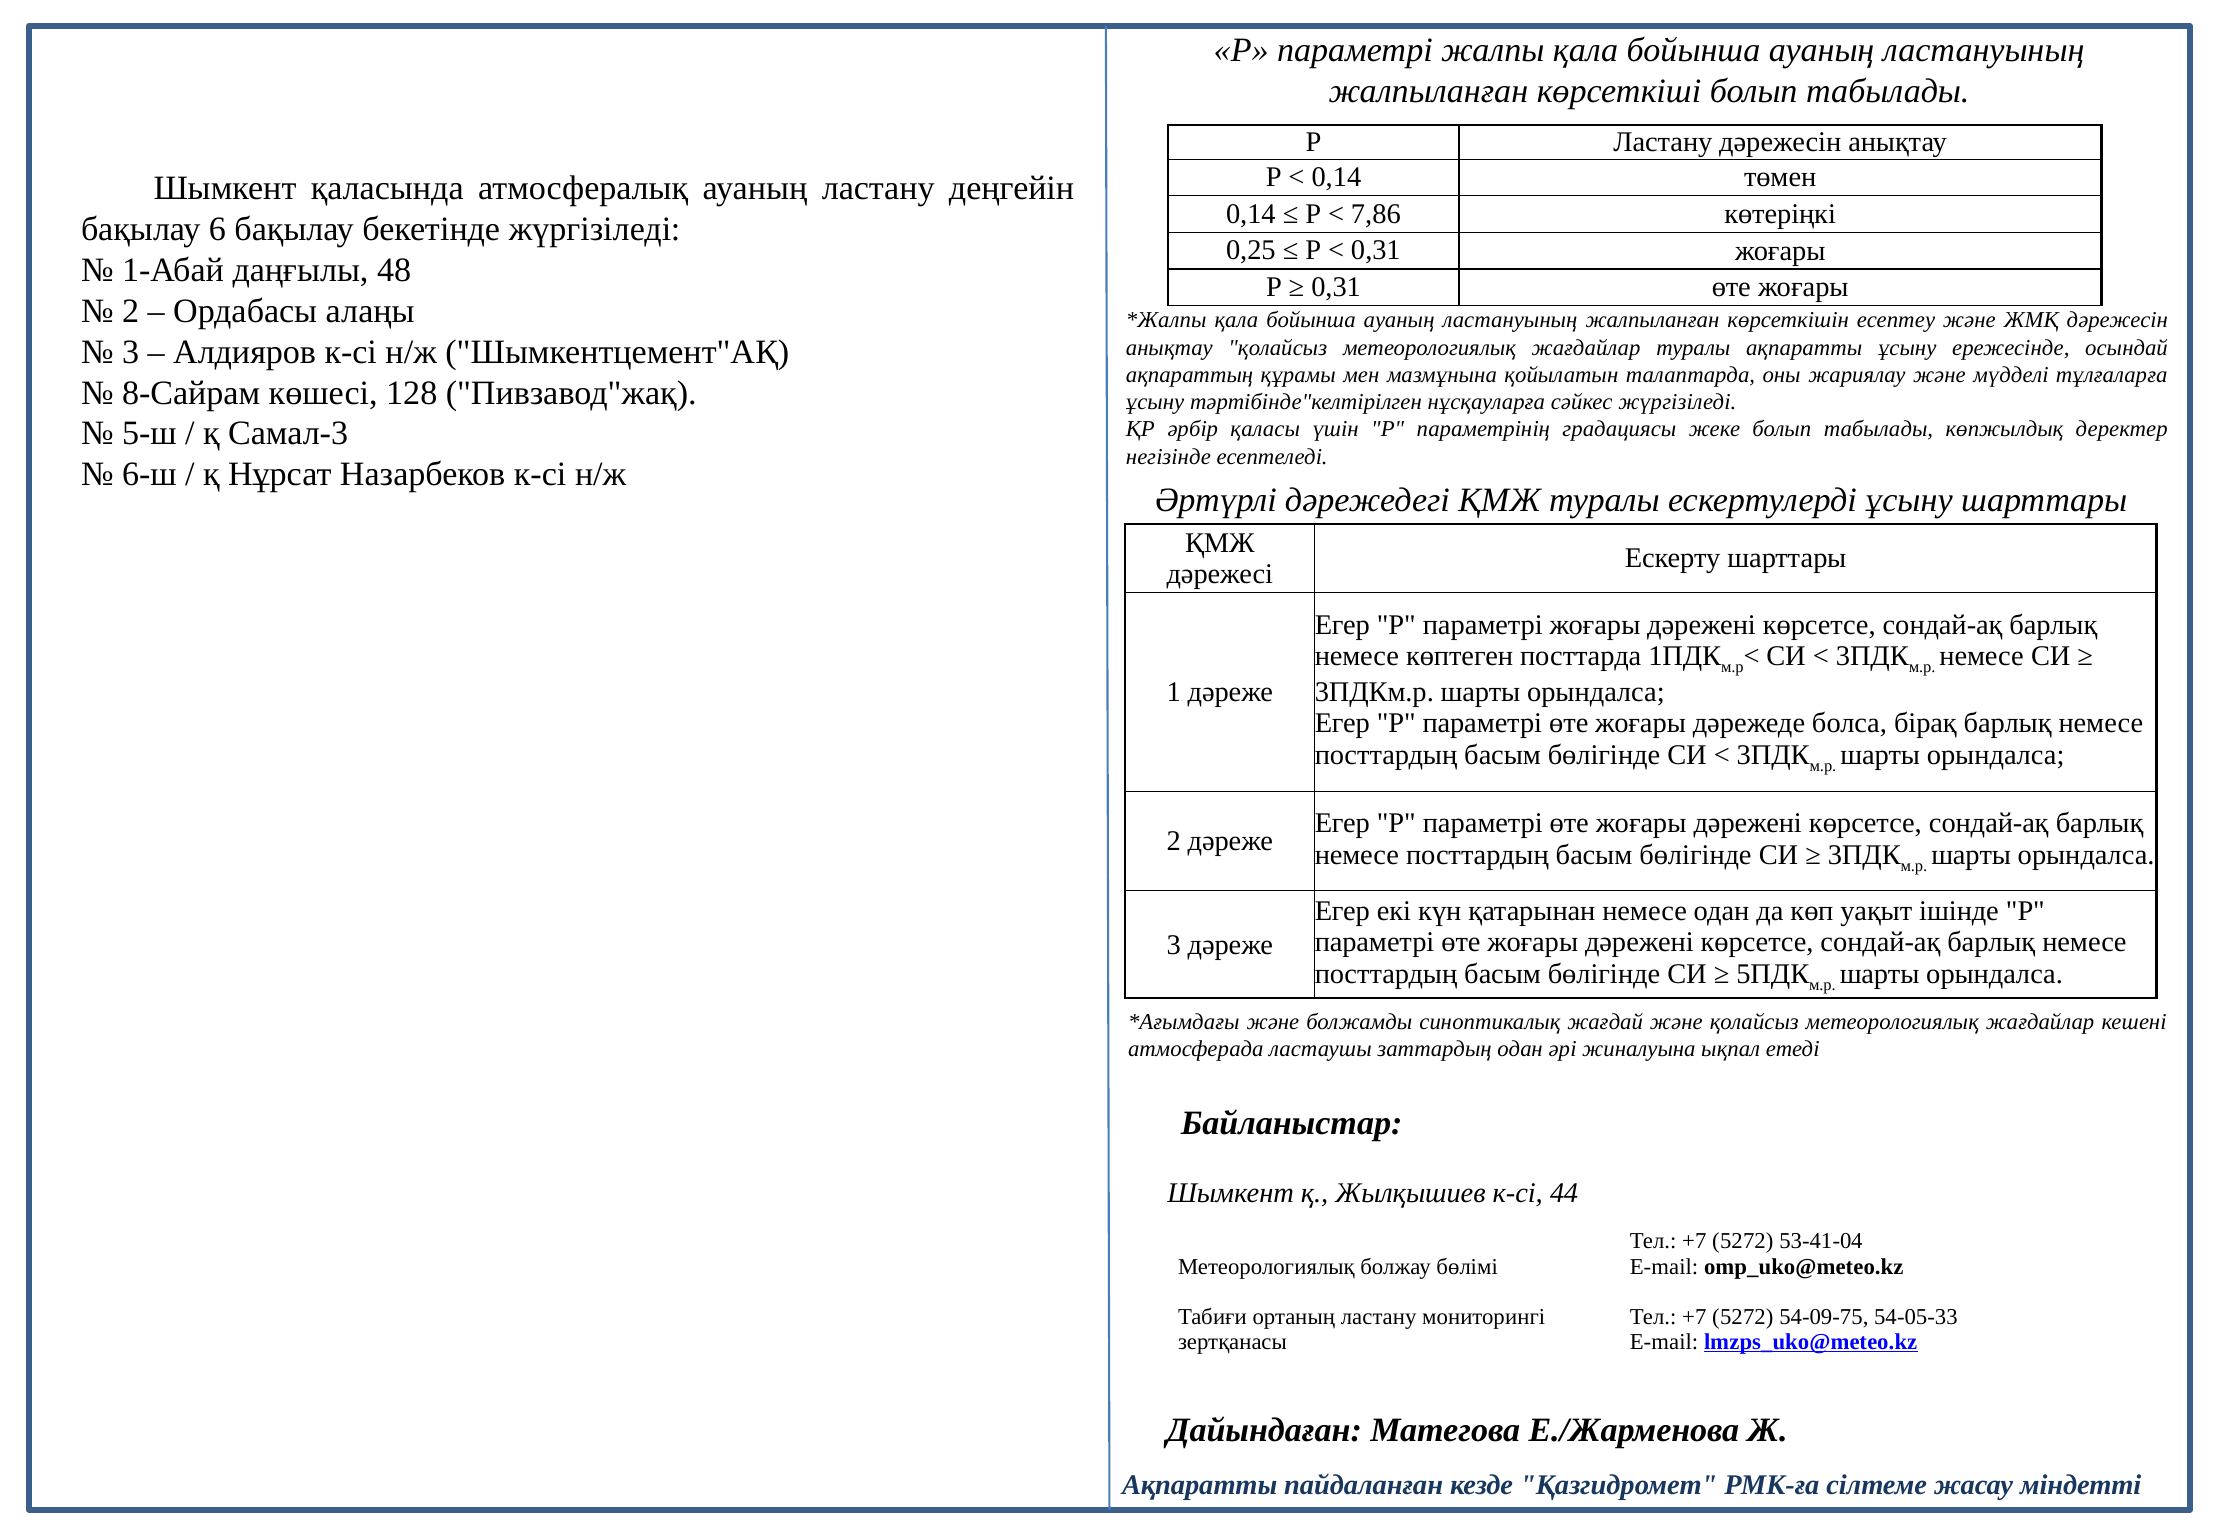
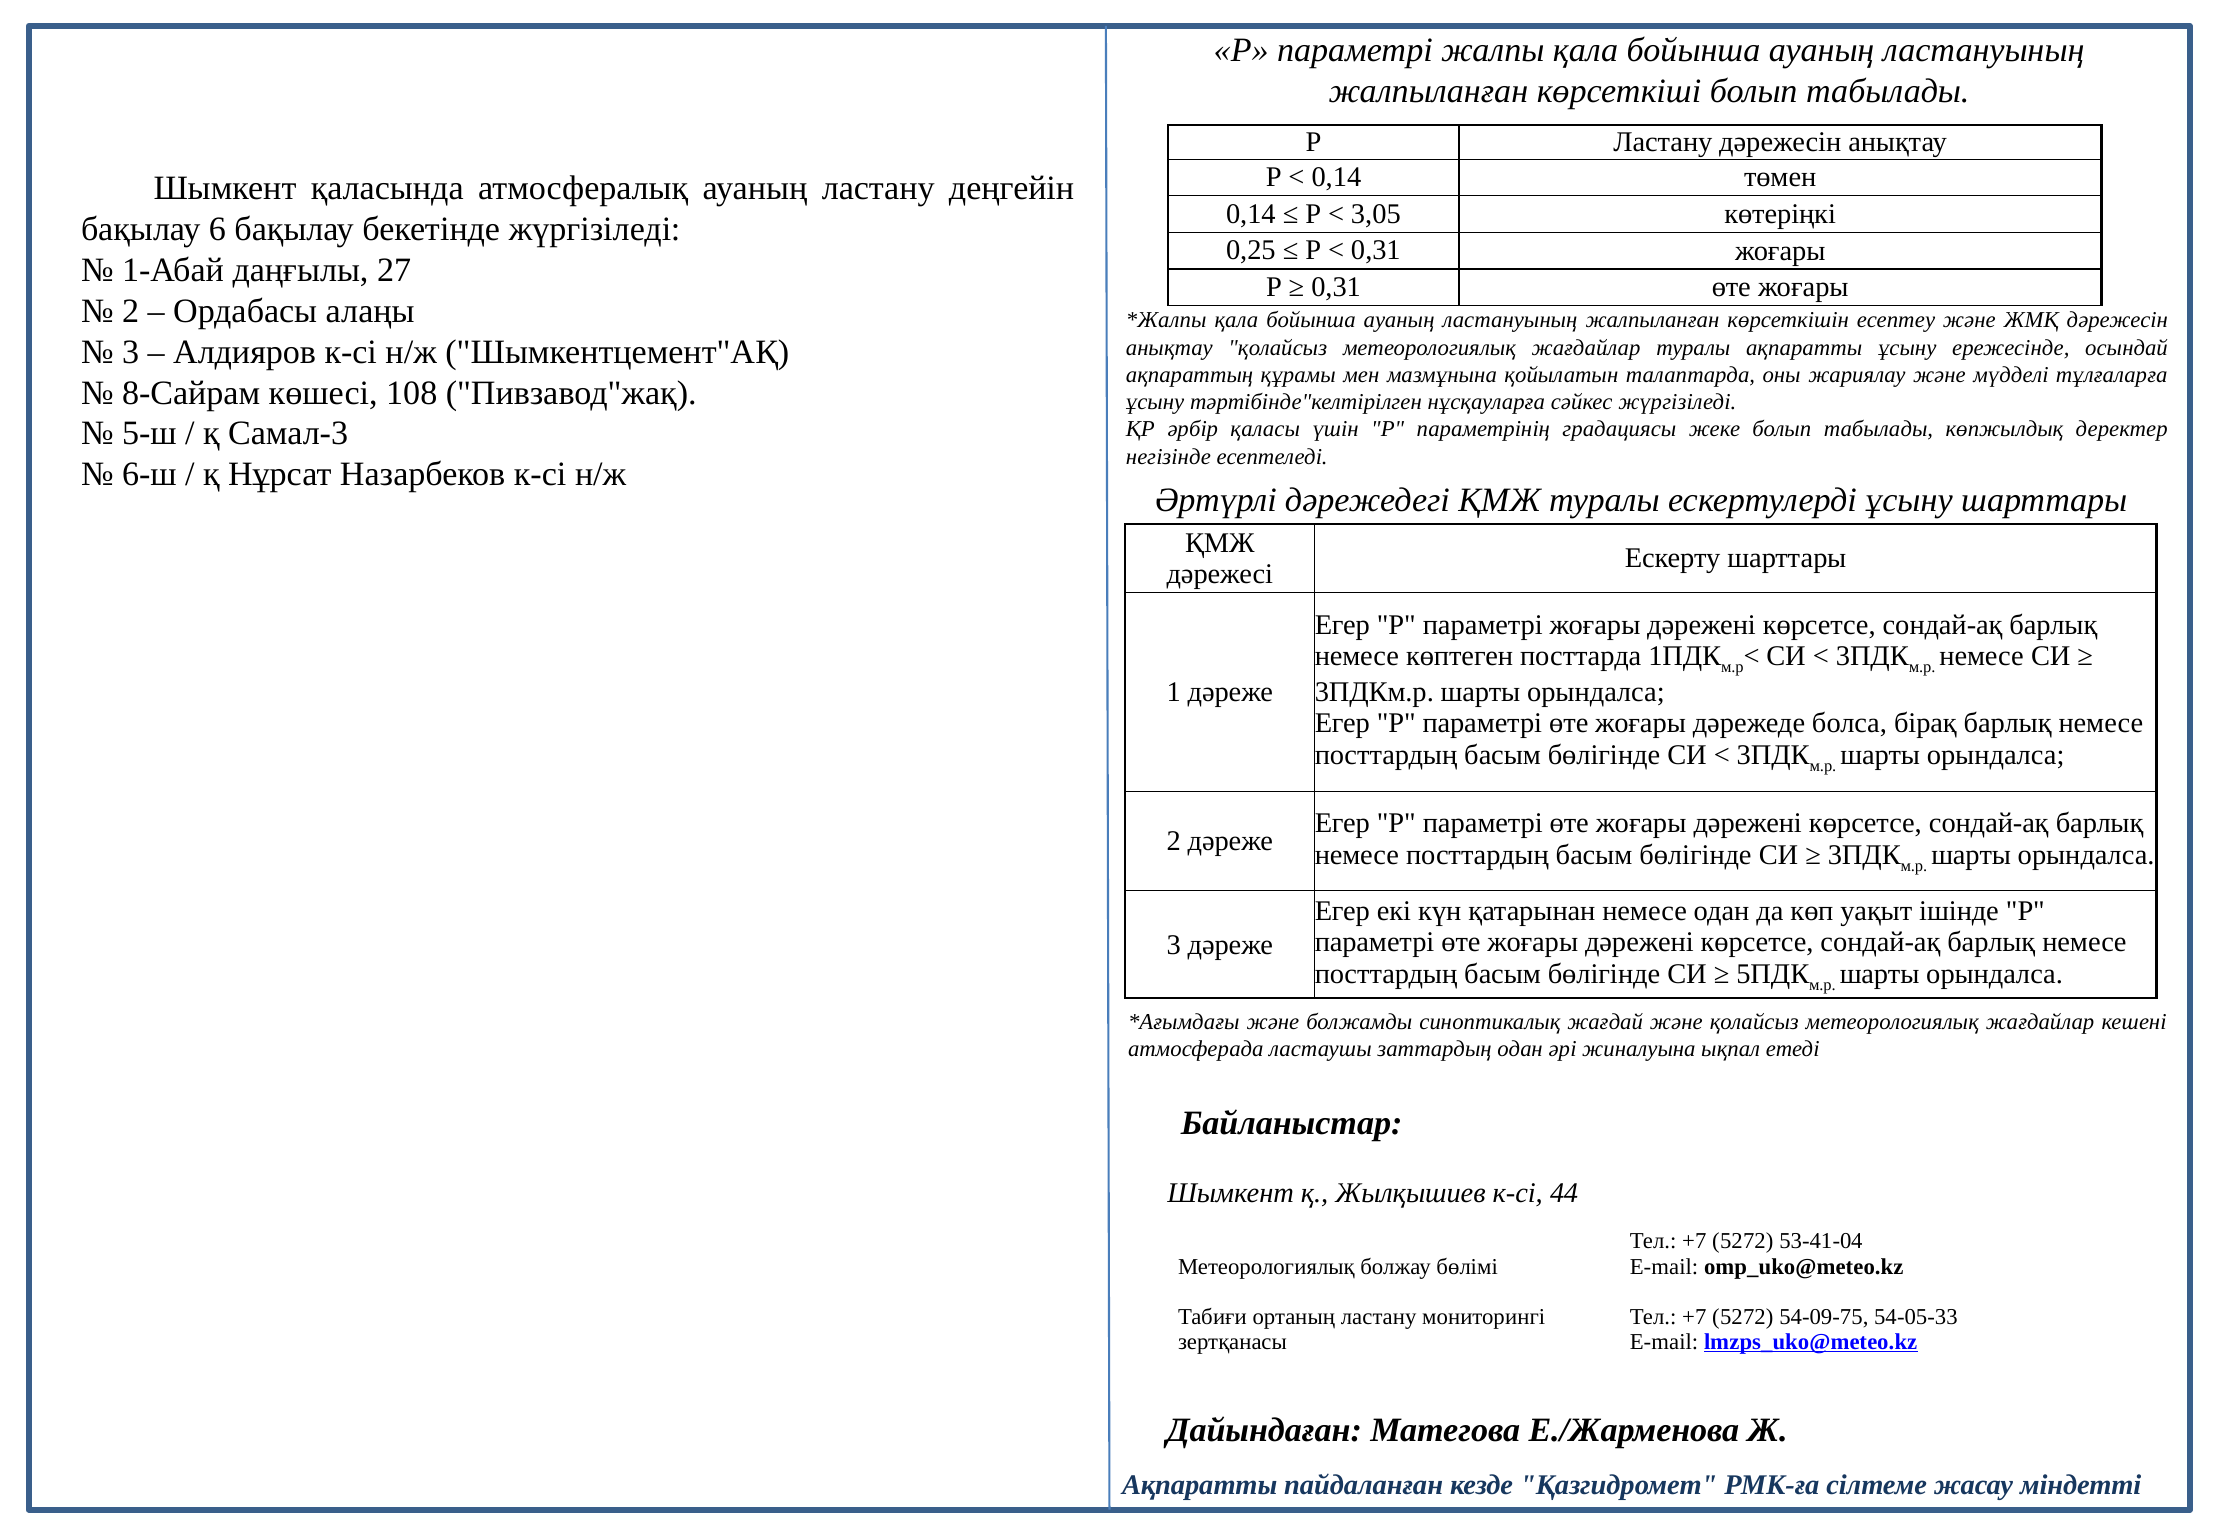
7,86: 7,86 -> 3,05
48: 48 -> 27
128: 128 -> 108
